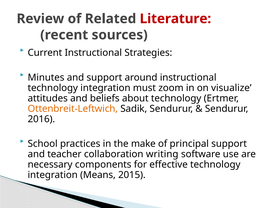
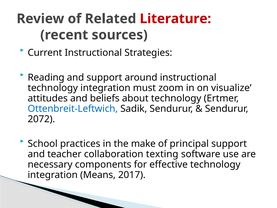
Minutes: Minutes -> Reading
Ottenbreit-Leftwich colour: orange -> blue
2016: 2016 -> 2072
writing: writing -> texting
2015: 2015 -> 2017
